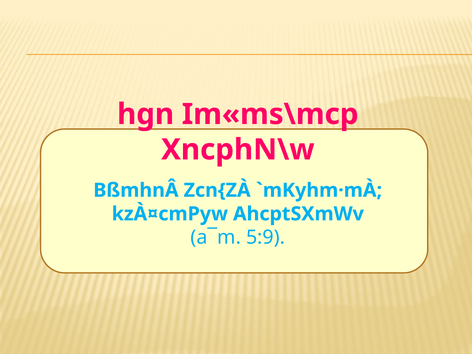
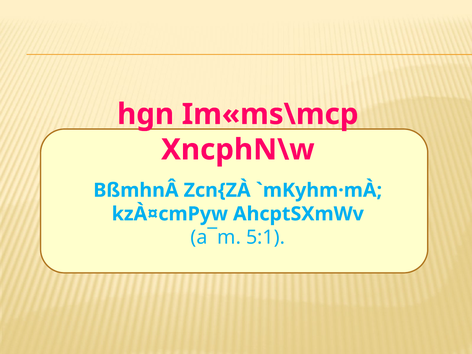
5:9: 5:9 -> 5:1
